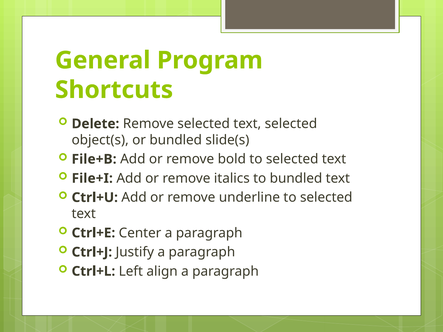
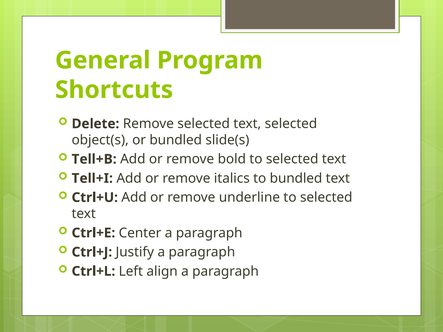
File+B: File+B -> Tell+B
File+I: File+I -> Tell+I
